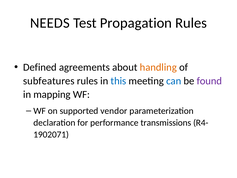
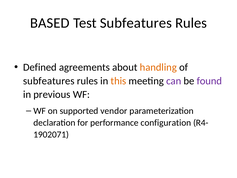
NEEDS: NEEDS -> BASED
Test Propagation: Propagation -> Subfeatures
this colour: blue -> orange
can colour: blue -> purple
mapping: mapping -> previous
transmissions: transmissions -> configuration
